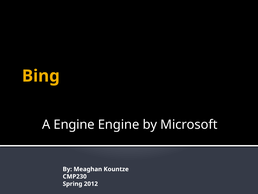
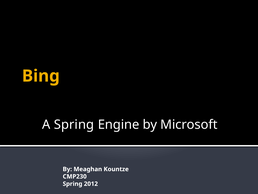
A Engine: Engine -> Spring
